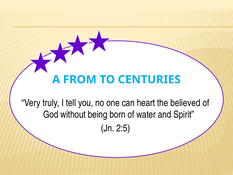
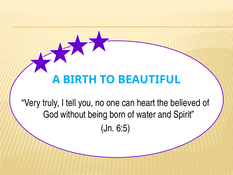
FROM: FROM -> BIRTH
CENTURIES: CENTURIES -> BEAUTIFUL
2:5: 2:5 -> 6:5
